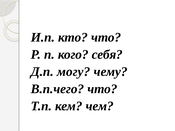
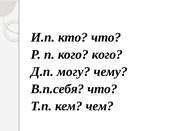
кого себя: себя -> кого
В.п.чего: В.п.чего -> В.п.себя
